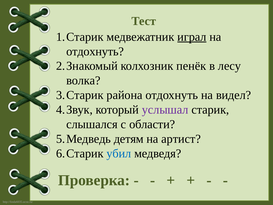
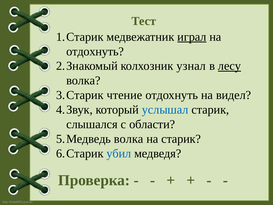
пенёк: пенёк -> узнал
лесу underline: none -> present
района: района -> чтение
услышал colour: purple -> blue
детям at (129, 139): детям -> волка
на артист: артист -> старик
